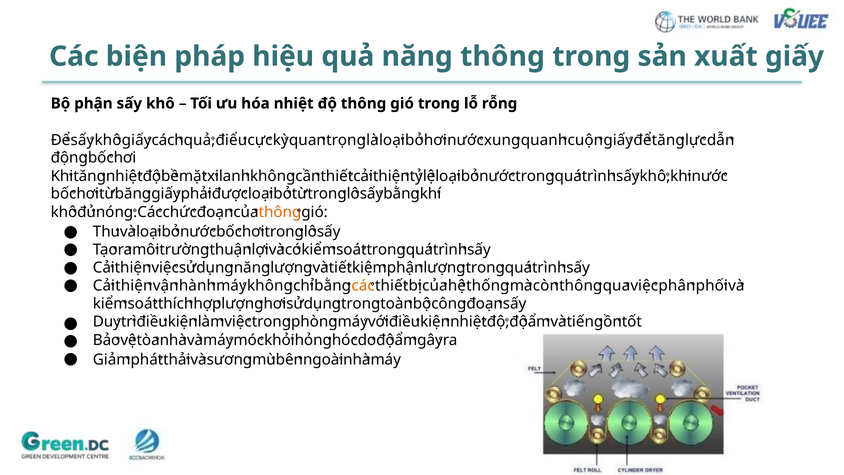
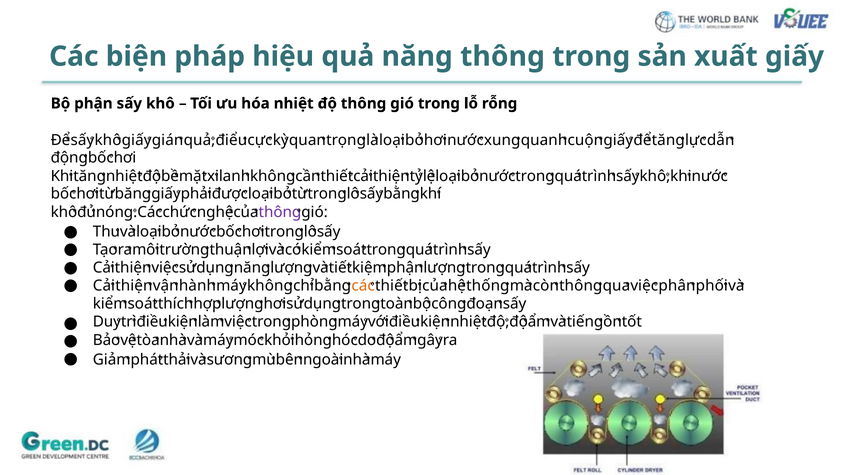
cách: cách -> gián
đoạn at (215, 212): đoạn -> nghệ
thông at (280, 212) colour: orange -> purple
